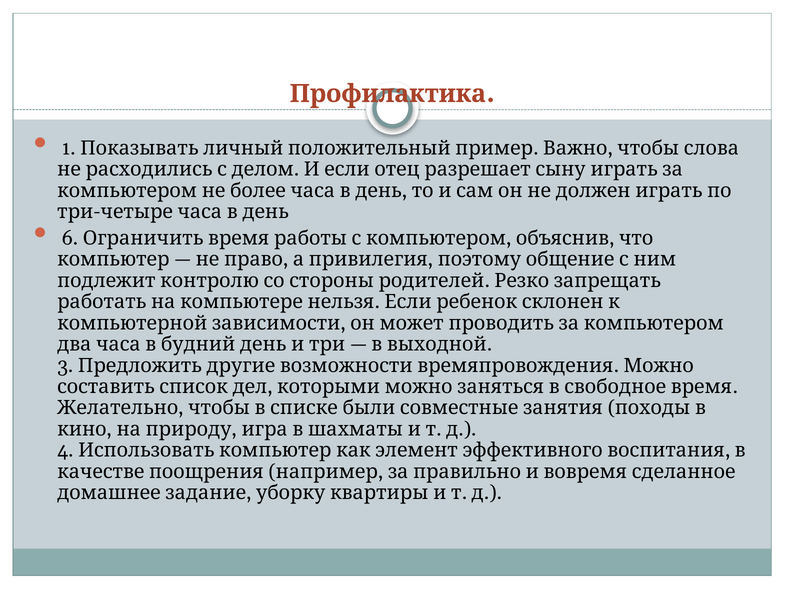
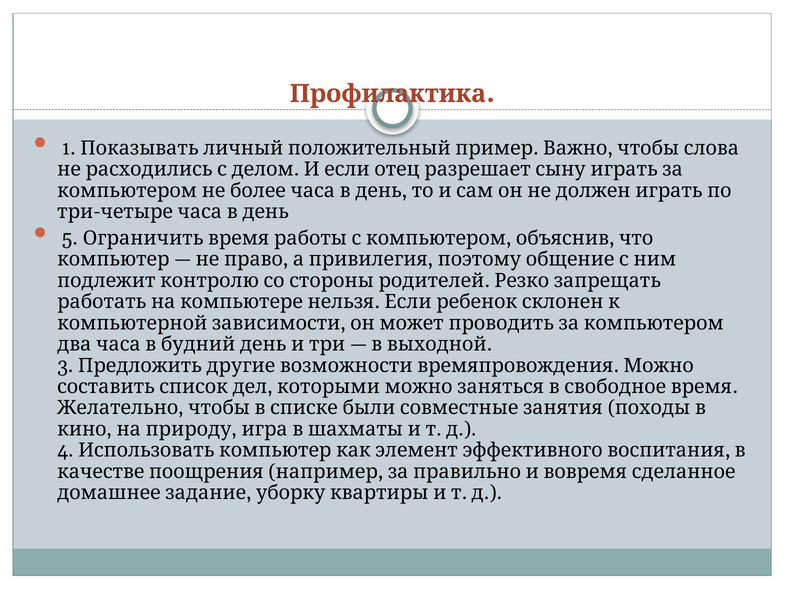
6: 6 -> 5
